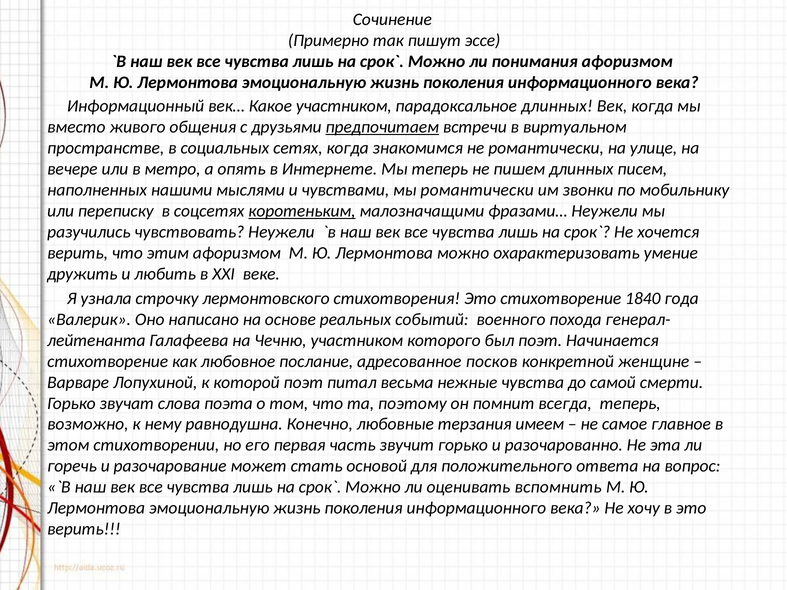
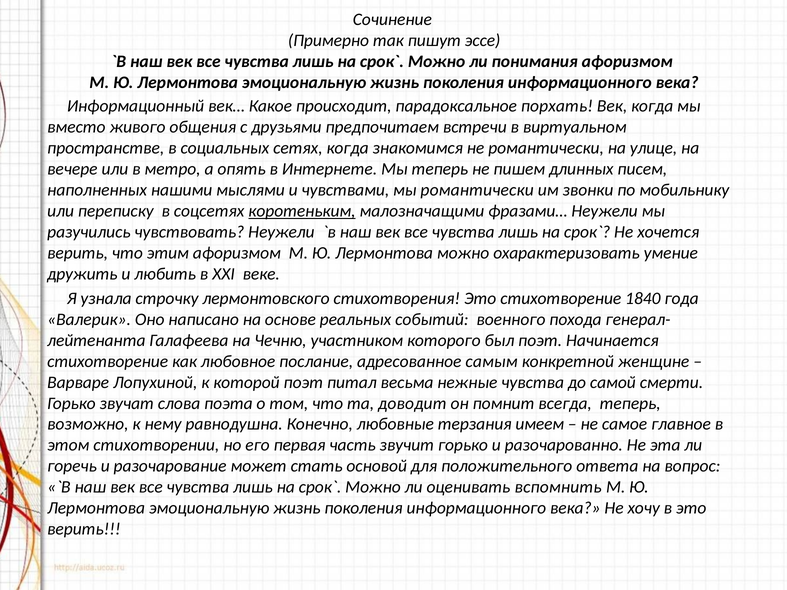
Какое участником: участником -> происходит
парадоксальное длинных: длинных -> порхать
предпочитаем underline: present -> none
посков: посков -> самым
поэтому: поэтому -> доводит
